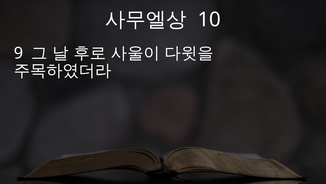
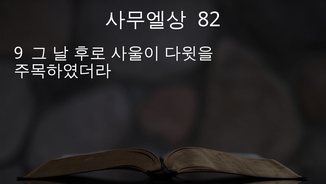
10: 10 -> 82
